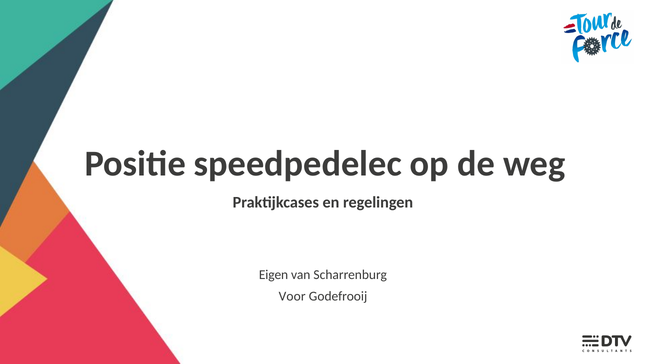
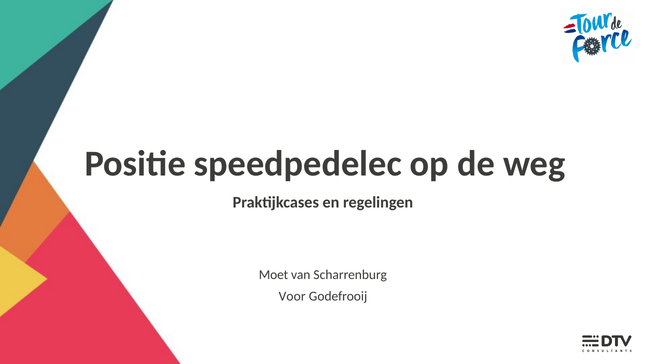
Eigen: Eigen -> Moet
